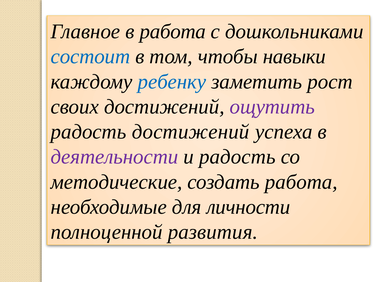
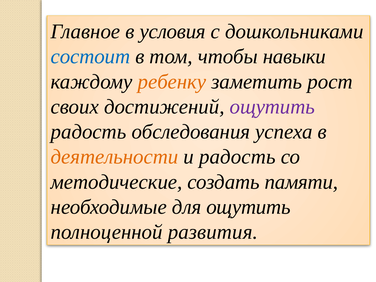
в работа: работа -> условия
ребенку colour: blue -> orange
радость достижений: достижений -> обследования
деятельности colour: purple -> orange
создать работа: работа -> памяти
для личности: личности -> ощутить
